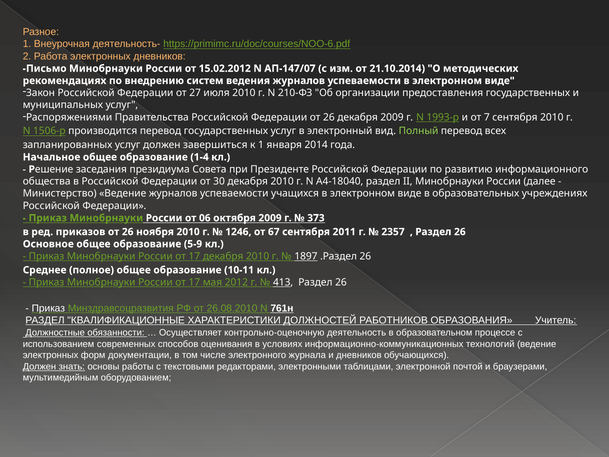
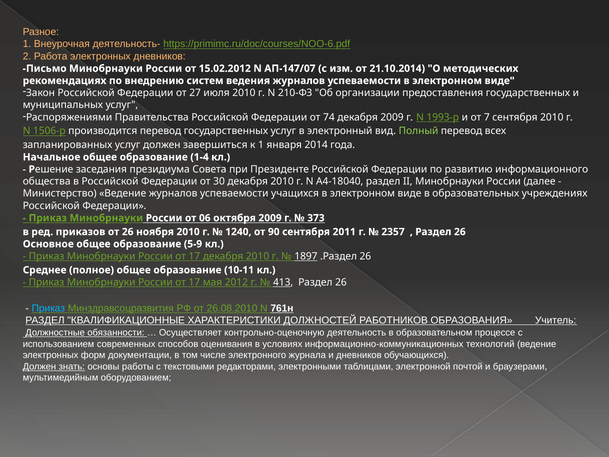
Федерации от 26: 26 -> 74
1246: 1246 -> 1240
67: 67 -> 90
Приказ at (48, 308) colour: white -> light blue
